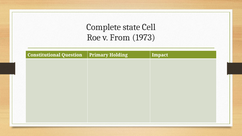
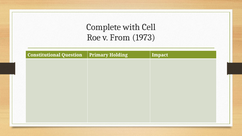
state: state -> with
